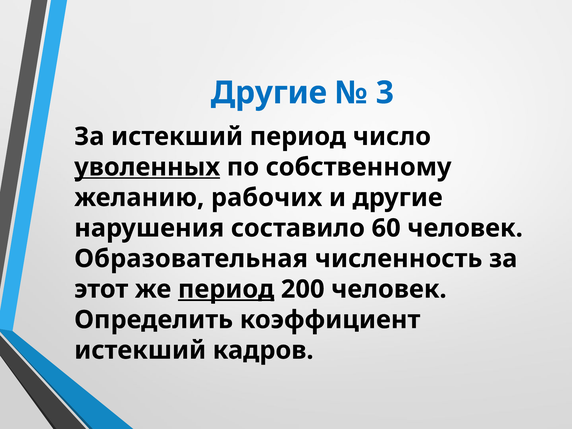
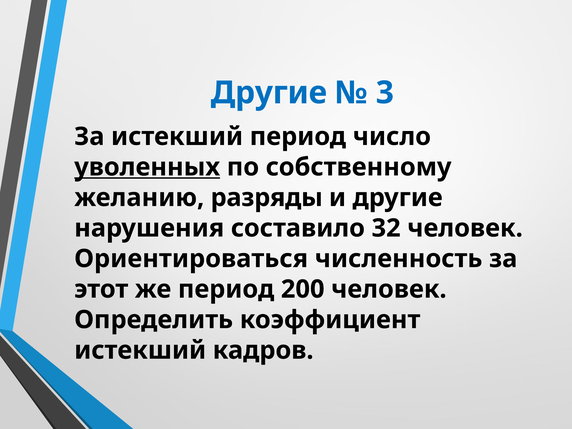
рабочих: рабочих -> разряды
60: 60 -> 32
Образовательная: Образовательная -> Ориентироваться
период at (226, 289) underline: present -> none
